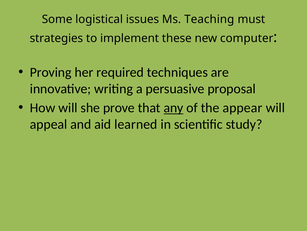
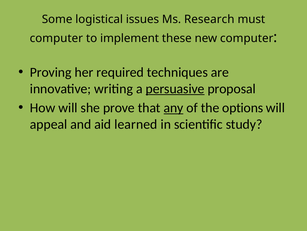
Teaching: Teaching -> Research
strategies at (56, 38): strategies -> computer
persuasive underline: none -> present
appear: appear -> options
